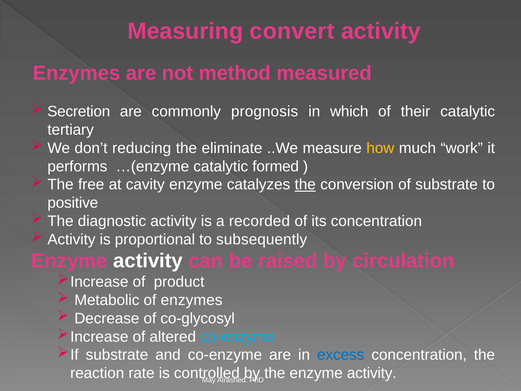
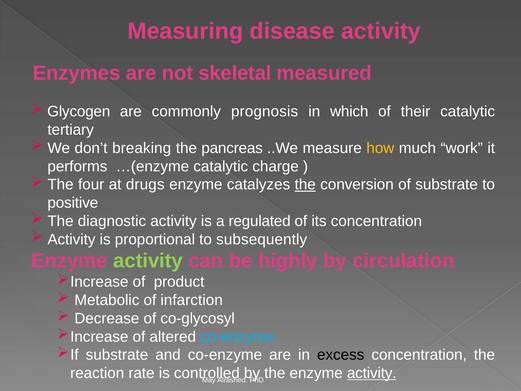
convert: convert -> disease
method: method -> skeletal
Secretion: Secretion -> Glycogen
reducing: reducing -> breaking
eliminate: eliminate -> pancreas
formed: formed -> charge
free: free -> four
cavity: cavity -> drugs
recorded: recorded -> regulated
activity at (148, 261) colour: white -> light green
raised: raised -> highly
of enzymes: enzymes -> infarction
excess colour: blue -> black
activity at (372, 373) underline: none -> present
